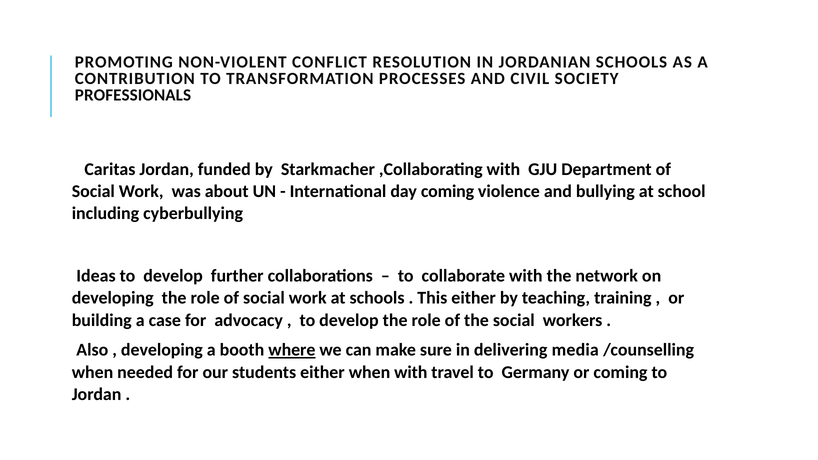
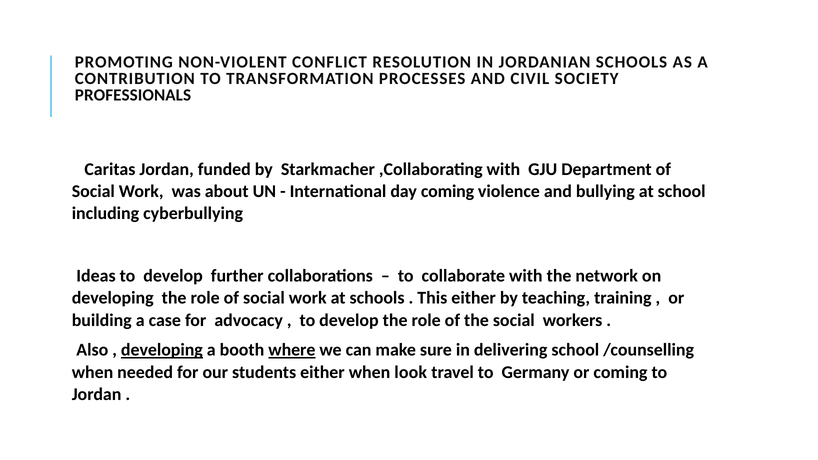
developing at (162, 350) underline: none -> present
delivering media: media -> school
when with: with -> look
